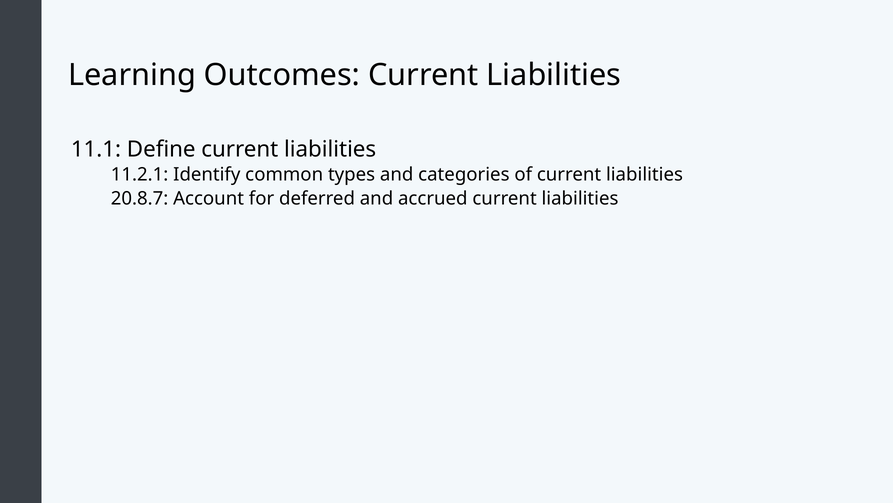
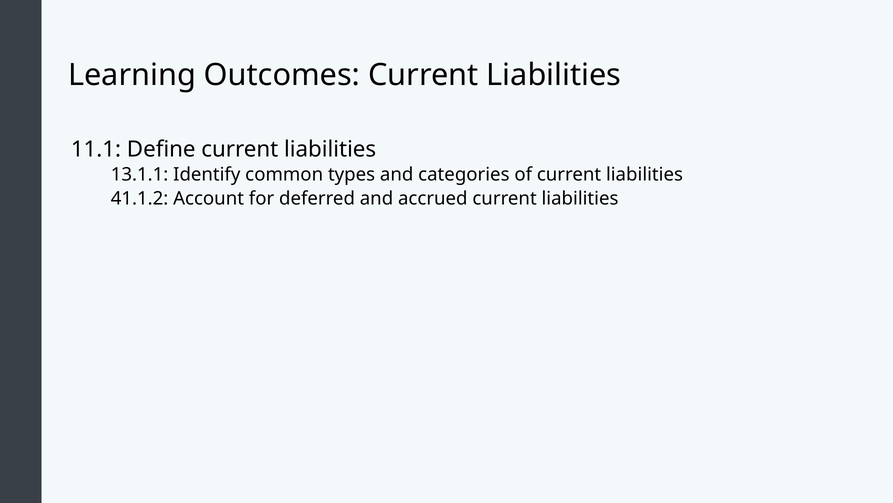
11.2.1: 11.2.1 -> 13.1.1
20.8.7: 20.8.7 -> 41.1.2
